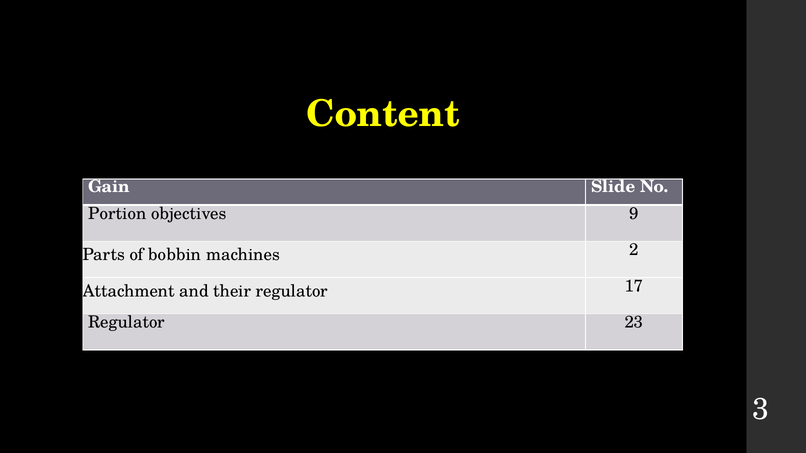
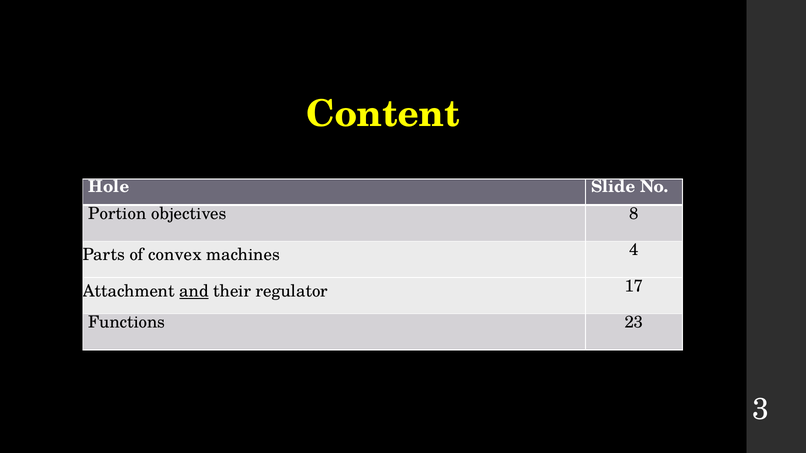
Gain: Gain -> Hole
9: 9 -> 8
bobbin: bobbin -> convex
2: 2 -> 4
and underline: none -> present
Regulator at (127, 323): Regulator -> Functions
